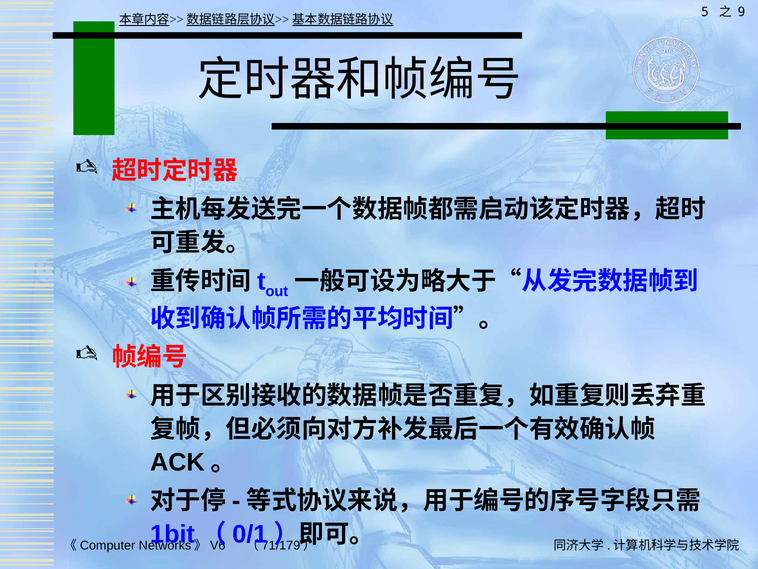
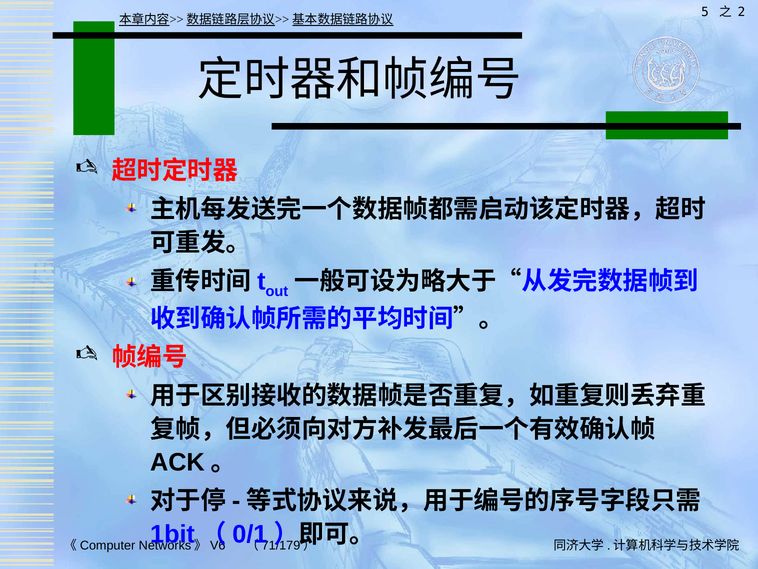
9: 9 -> 2
